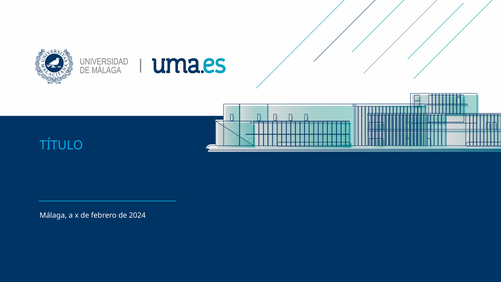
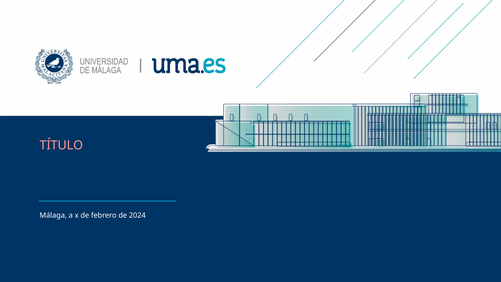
TÍTULO colour: light blue -> pink
